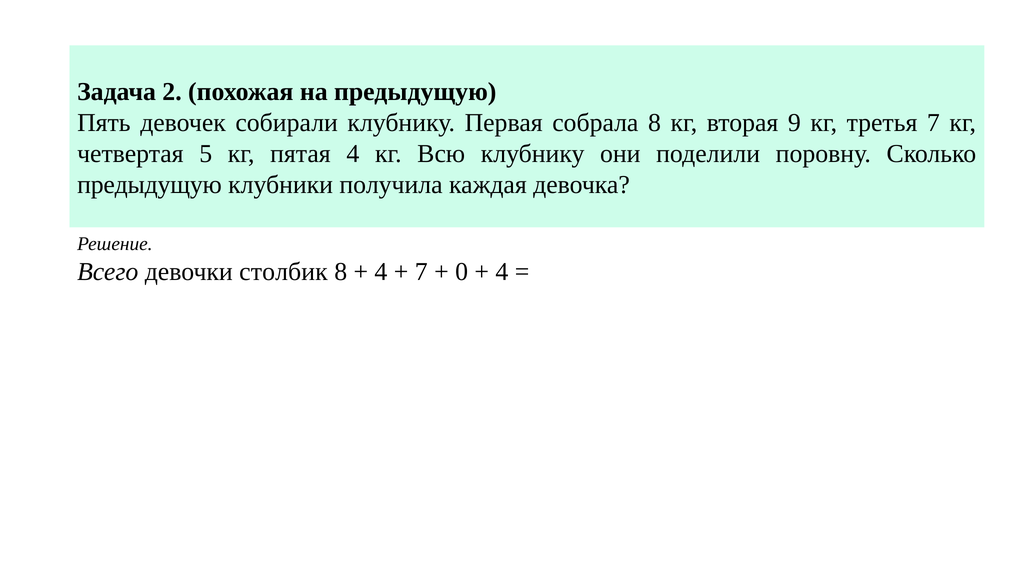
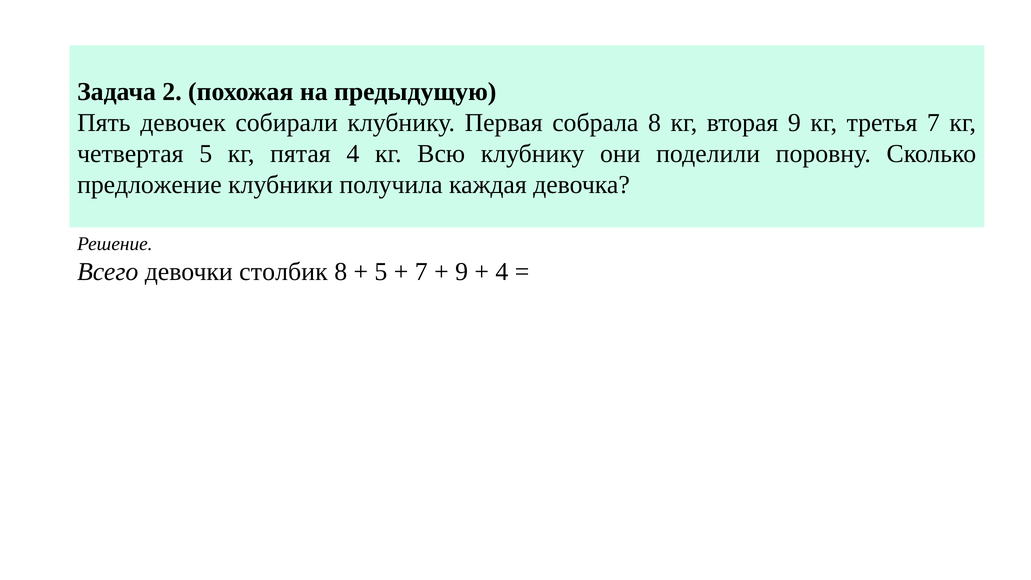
предыдущую at (150, 185): предыдущую -> предложение
4 at (381, 272): 4 -> 5
0 at (462, 272): 0 -> 9
